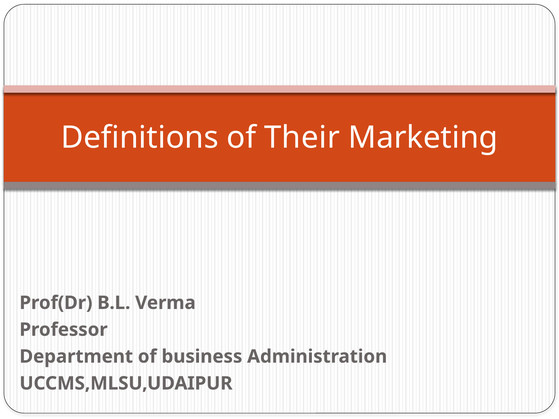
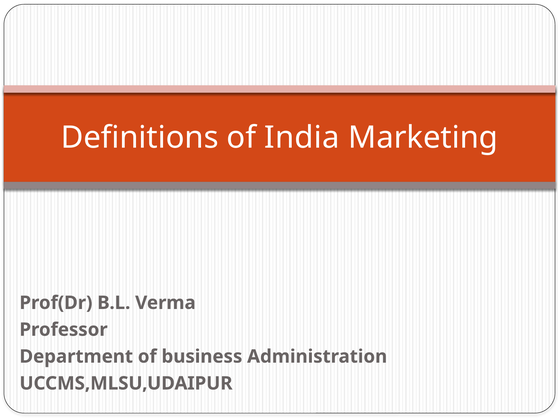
Their: Their -> India
